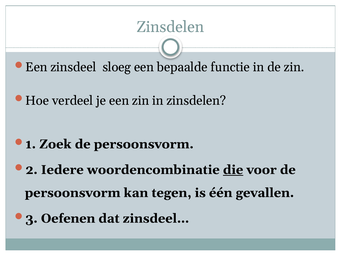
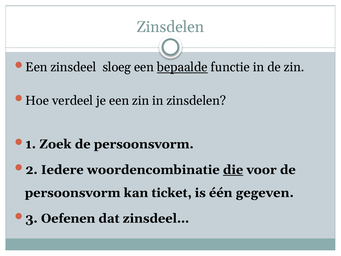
bepaalde underline: none -> present
tegen: tegen -> ticket
gevallen: gevallen -> gegeven
